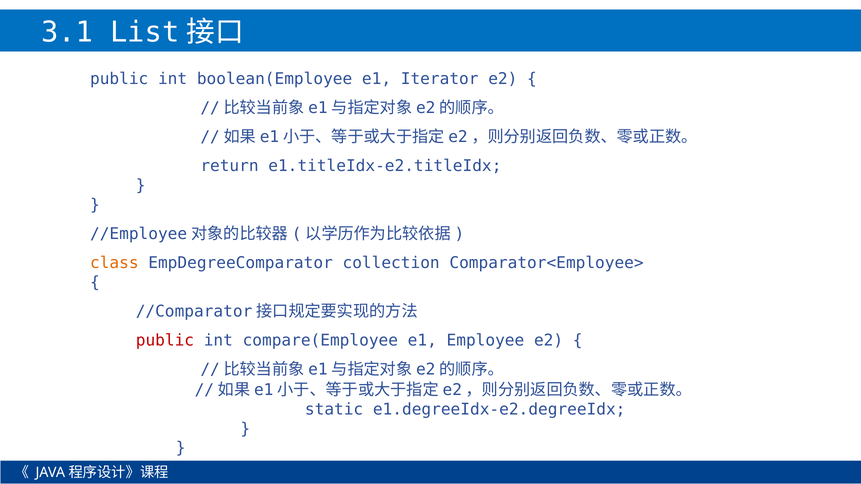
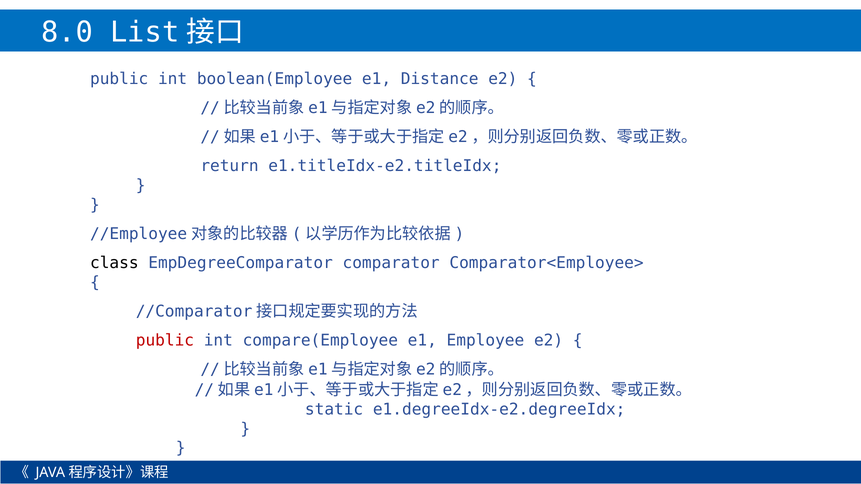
3.1: 3.1 -> 8.0
Iterator: Iterator -> Distance
class colour: orange -> black
collection: collection -> comparator
